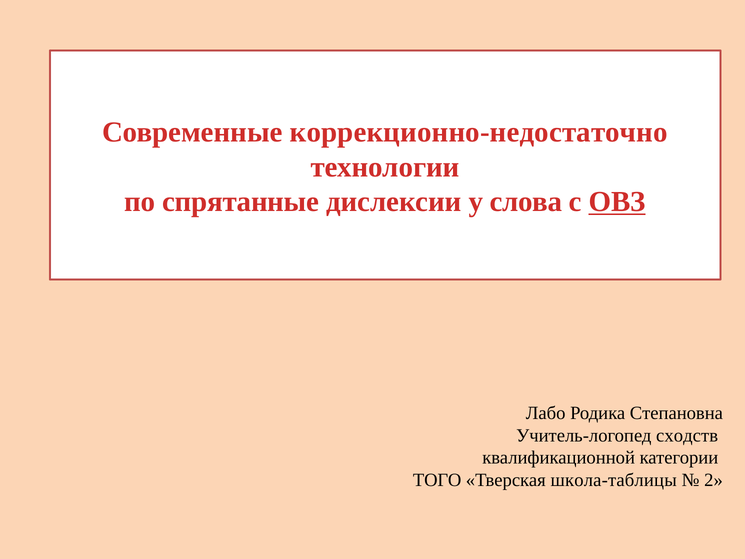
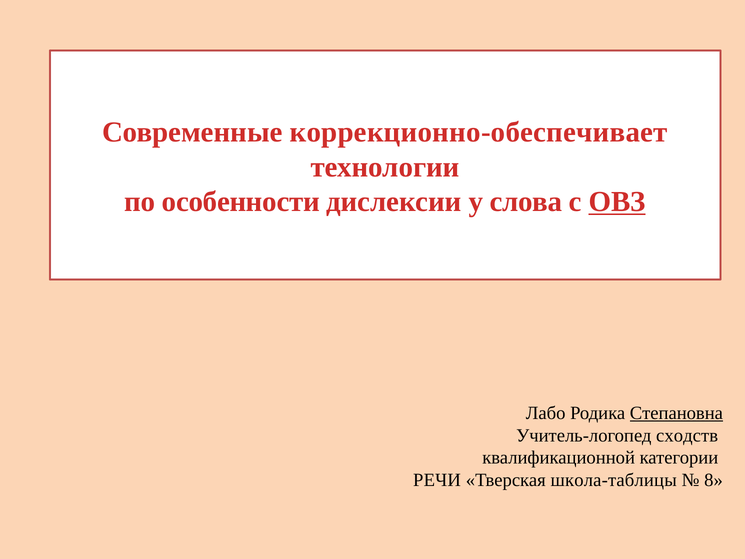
коррекционно-недостаточно: коррекционно-недостаточно -> коррекционно-обеспечивает
спрятанные: спрятанные -> особенности
Степановна underline: none -> present
ТОГО: ТОГО -> РЕЧИ
2: 2 -> 8
